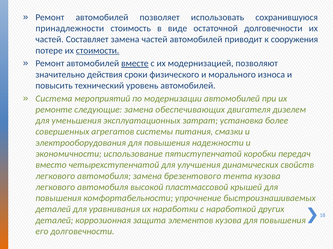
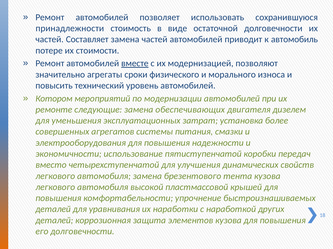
сооружения: сооружения -> автомобиль
стоимости underline: present -> none
действия: действия -> агрегаты
Система: Система -> Котором
